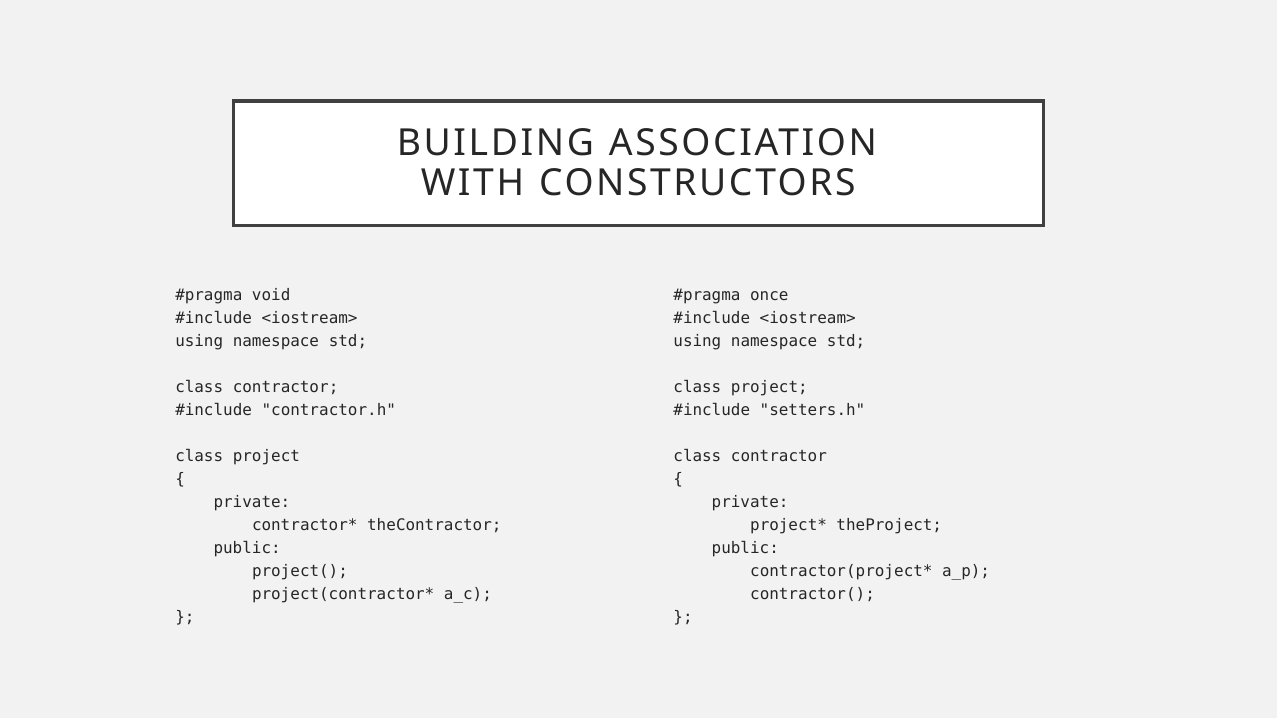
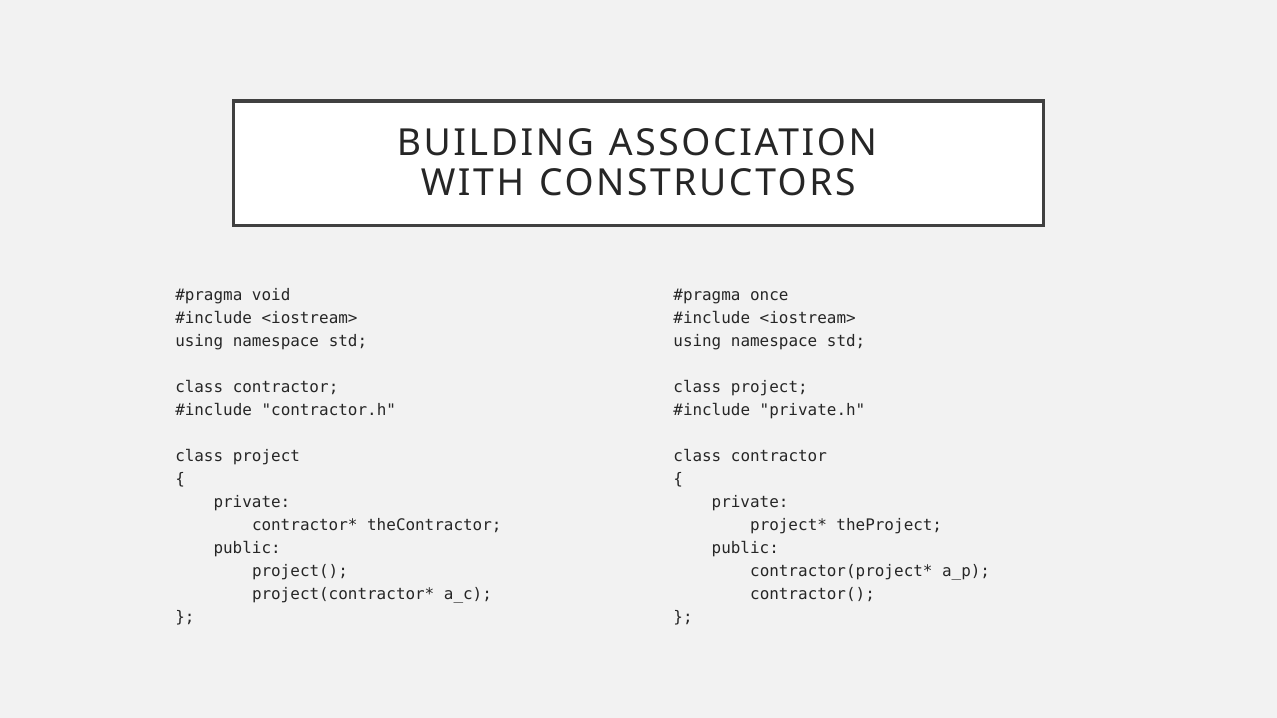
setters.h: setters.h -> private.h
